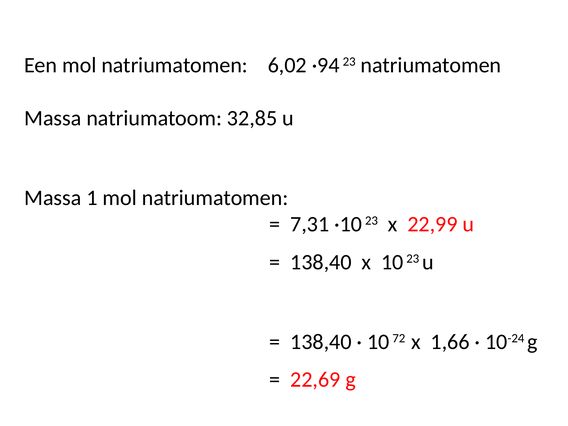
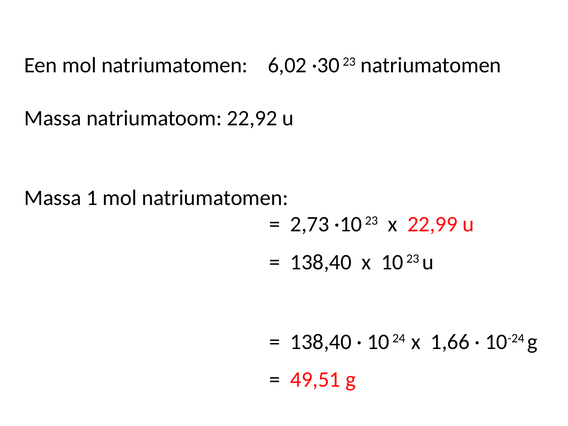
·94: ·94 -> ·30
32,85: 32,85 -> 22,92
7,31: 7,31 -> 2,73
72: 72 -> 24
22,69: 22,69 -> 49,51
